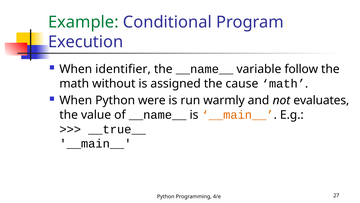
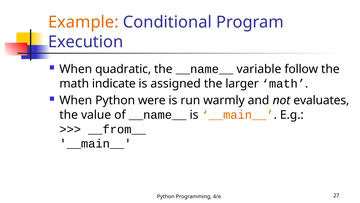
Example colour: green -> orange
identifier: identifier -> quadratic
without: without -> indicate
cause: cause -> larger
__true__: __true__ -> __from__
